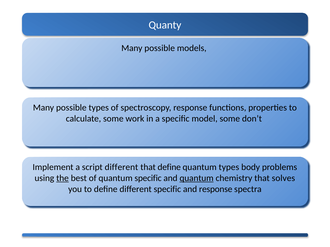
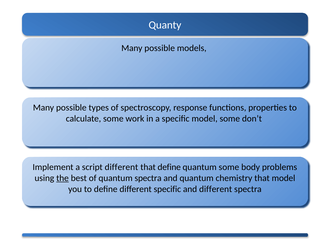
quantum types: types -> some
quantum specific: specific -> spectra
quantum at (197, 178) underline: present -> none
that solves: solves -> model
and response: response -> different
